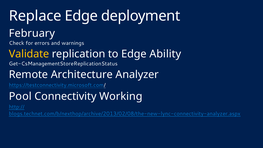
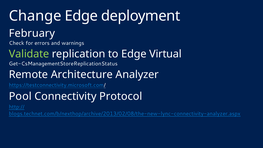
Replace: Replace -> Change
Validate colour: yellow -> light green
Ability: Ability -> Virtual
Working: Working -> Protocol
